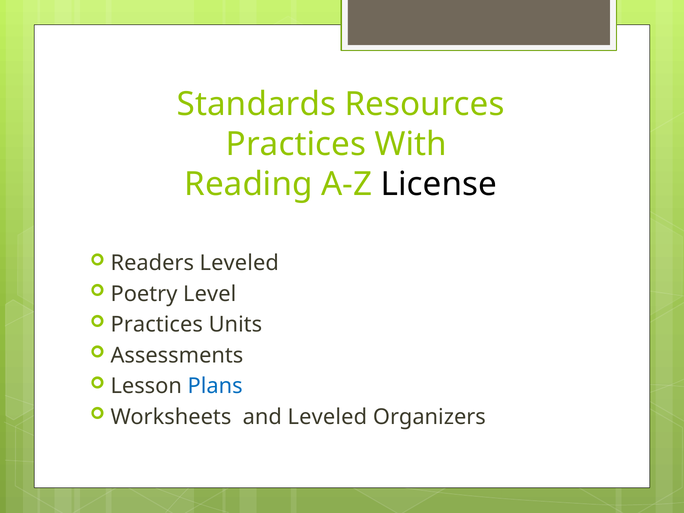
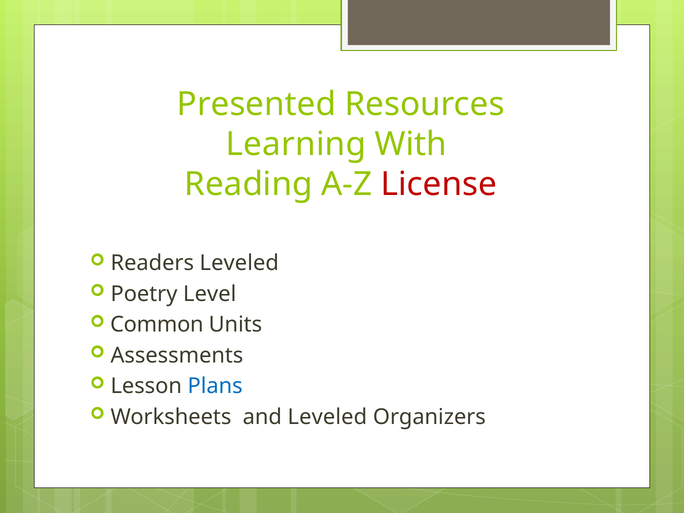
Standards: Standards -> Presented
Practices at (296, 144): Practices -> Learning
License colour: black -> red
Practices at (157, 325): Practices -> Common
